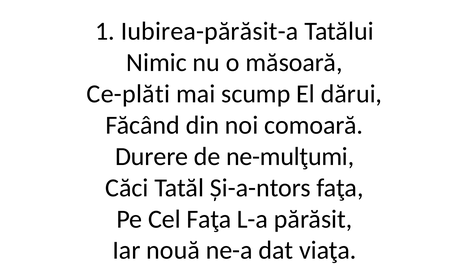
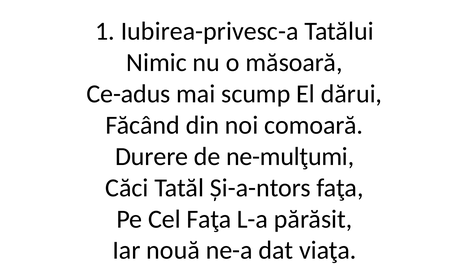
Iubirea-părăsit-a: Iubirea-părăsit-a -> Iubirea-privesc-a
Ce-plăti: Ce-plăti -> Ce-adus
